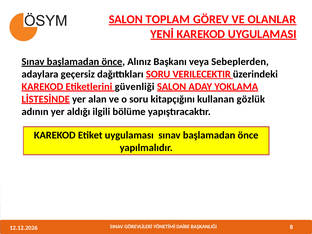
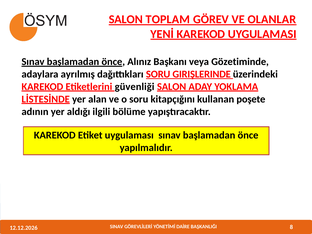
Sebeplerden: Sebeplerden -> Gözetiminde
geçersiz: geçersiz -> ayrılmış
VERILECEKTIR: VERILECEKTIR -> GIRIŞLERINDE
gözlük: gözlük -> poşete
